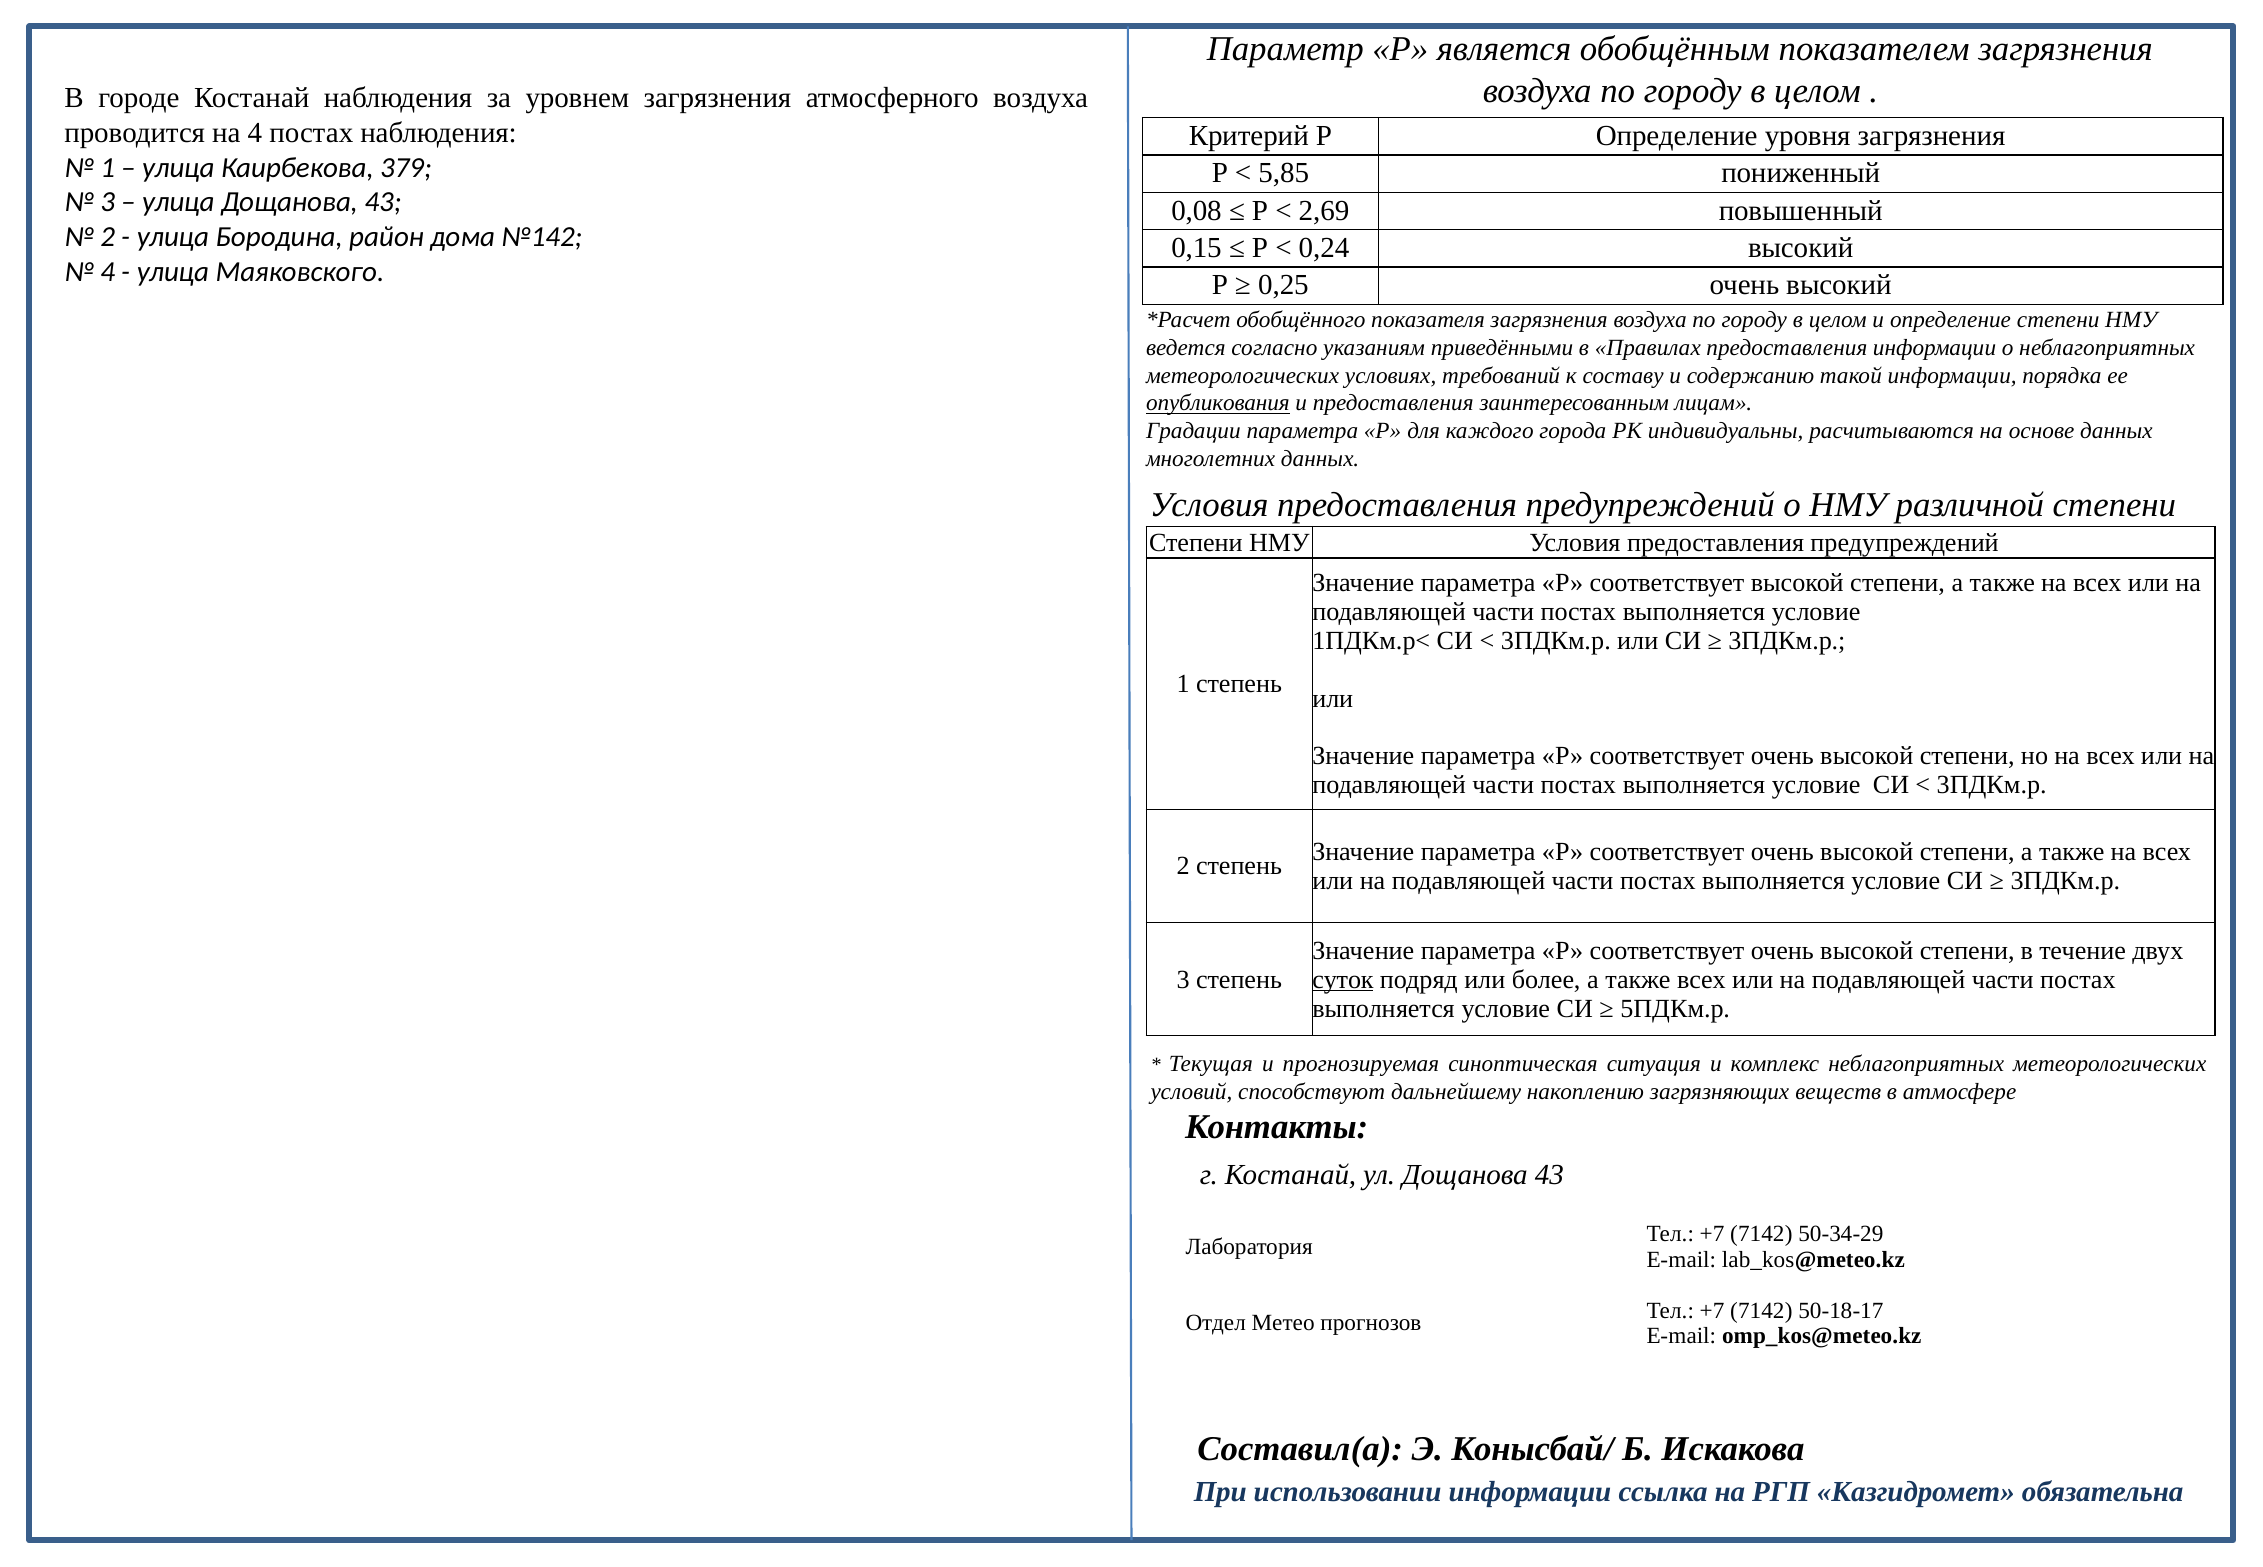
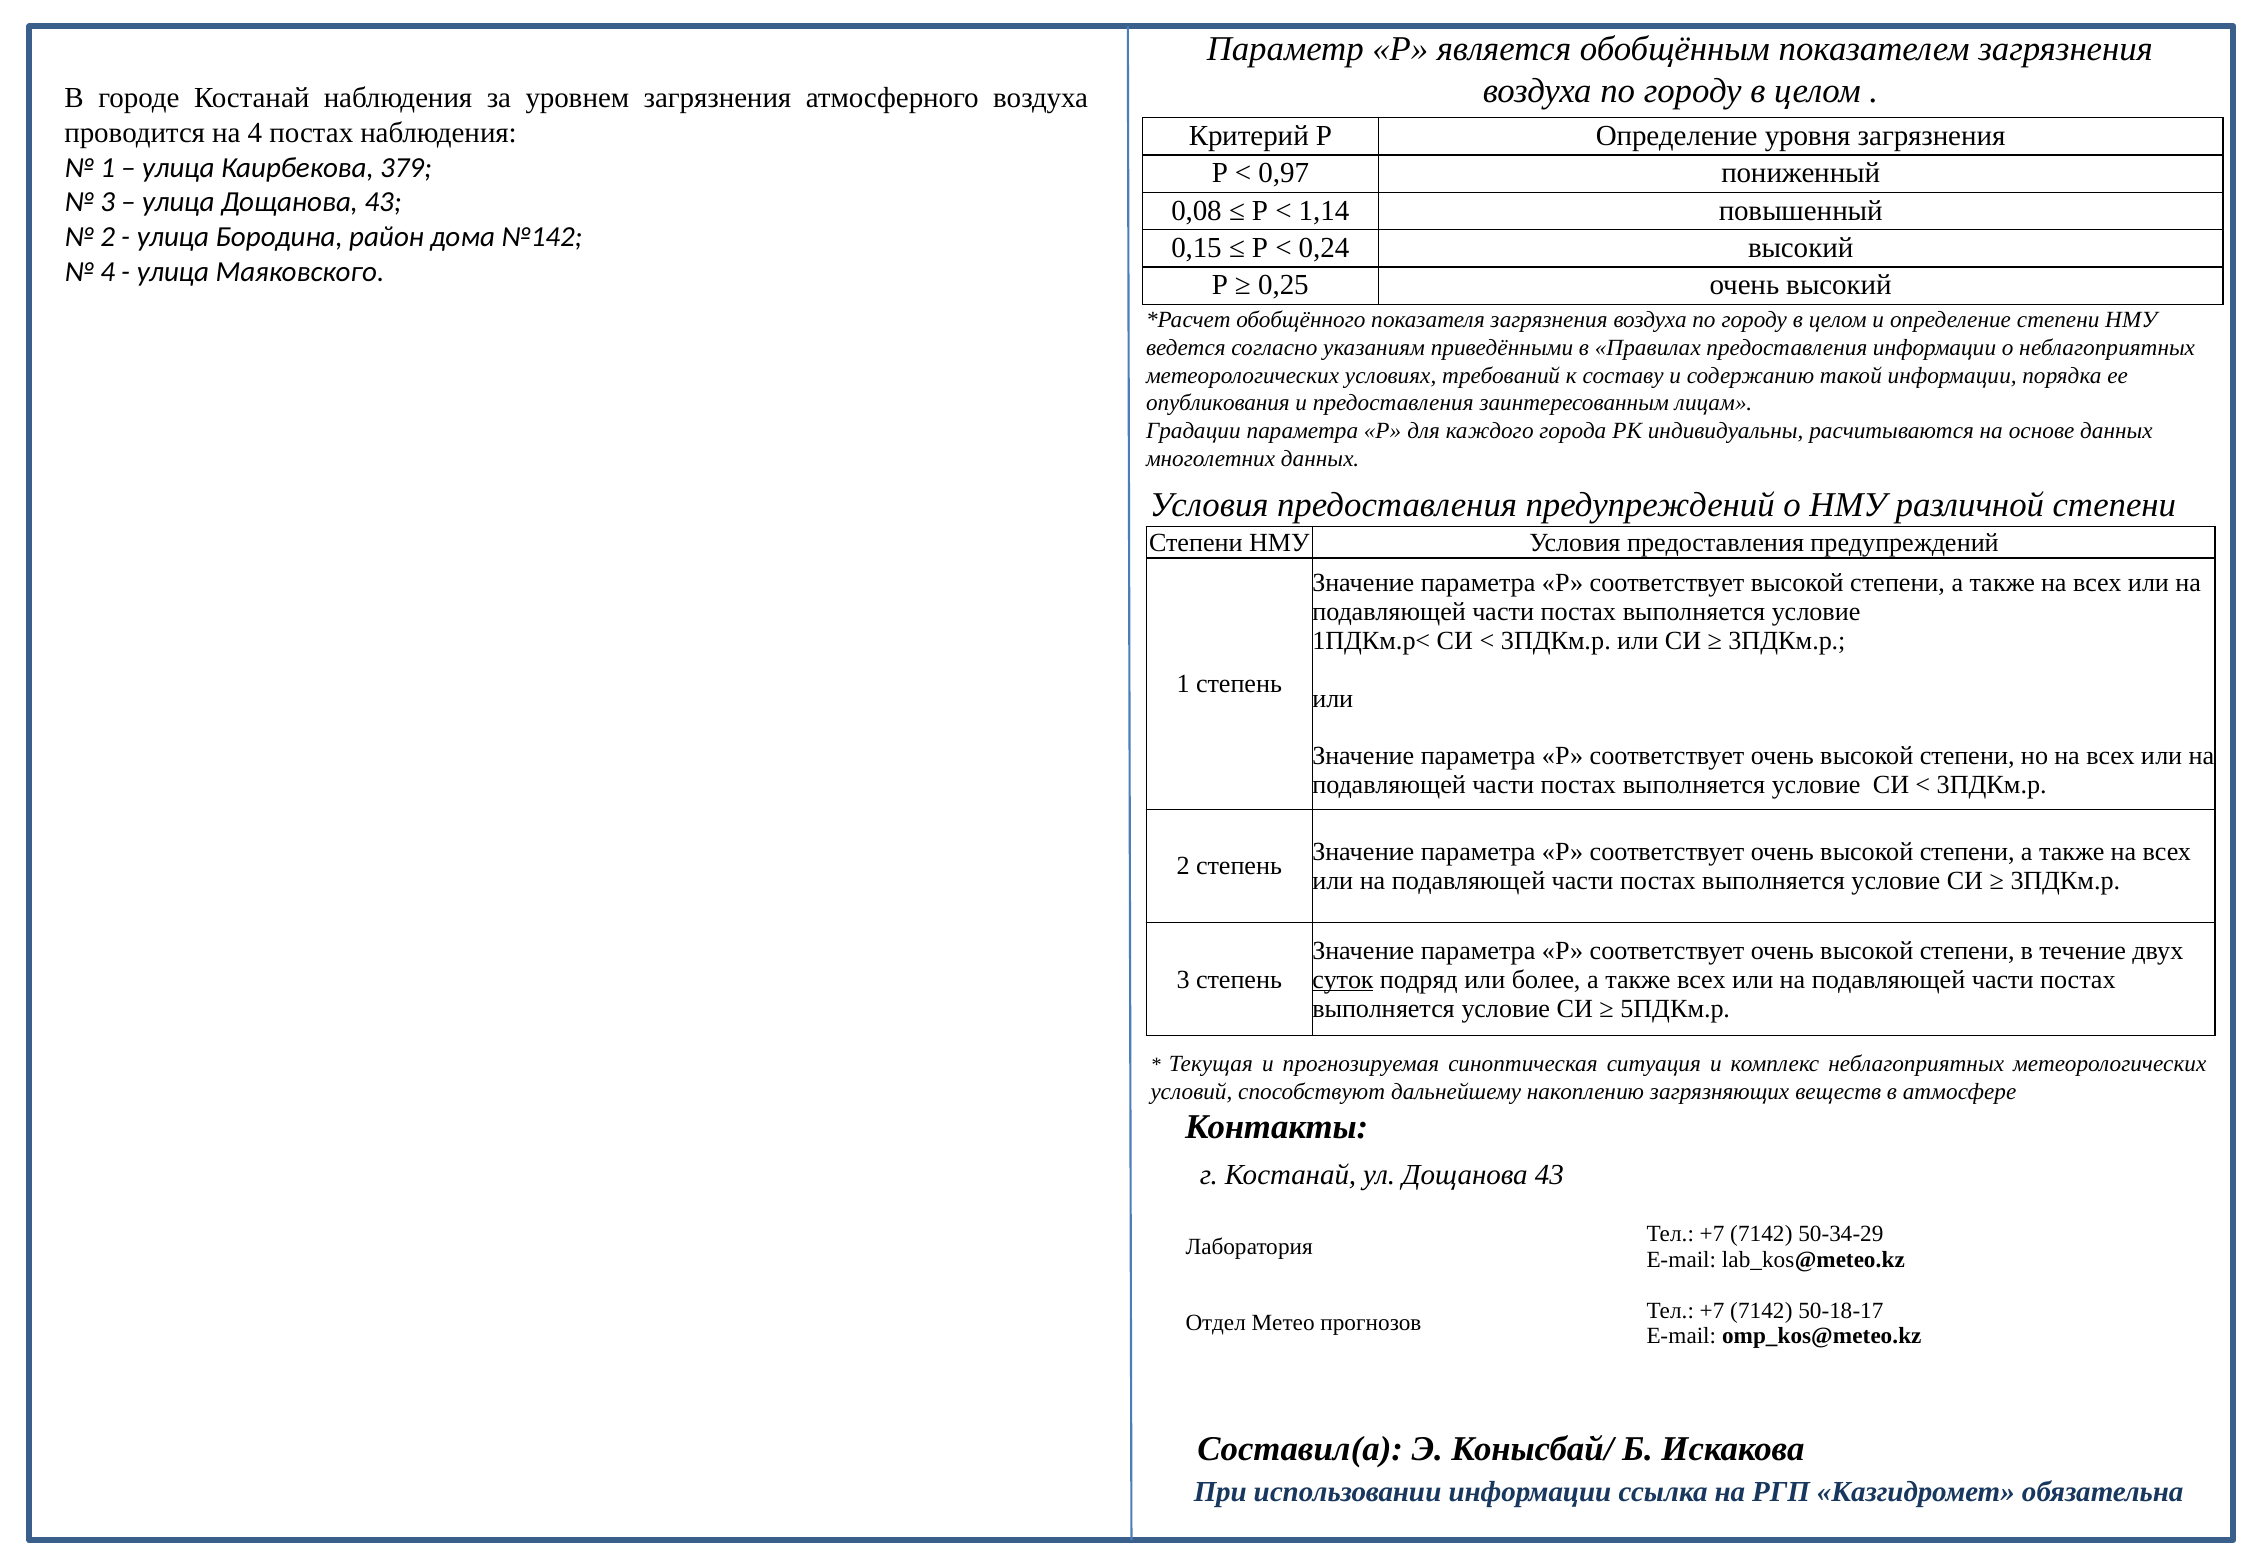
5,85: 5,85 -> 0,97
2,69: 2,69 -> 1,14
опубликования underline: present -> none
